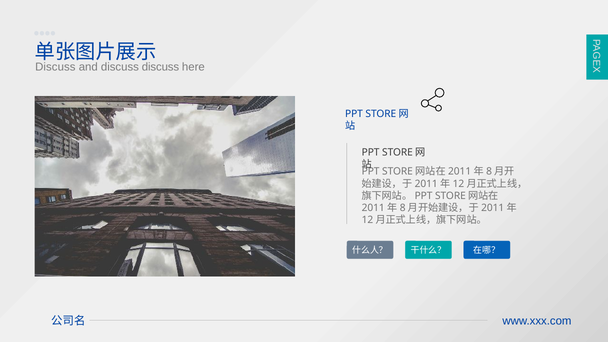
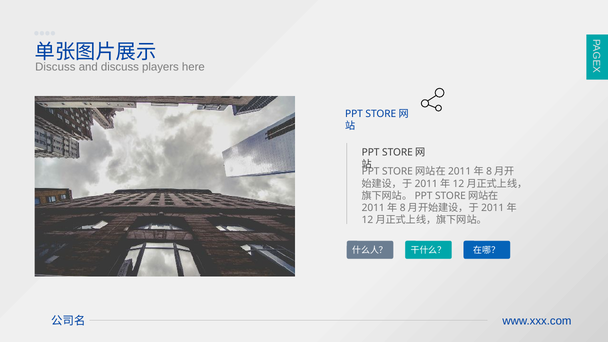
discuss discuss: discuss -> players
